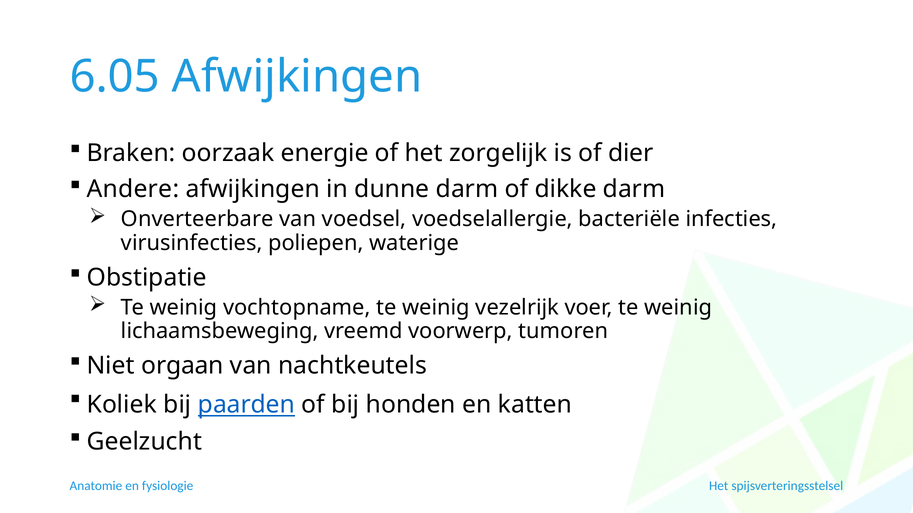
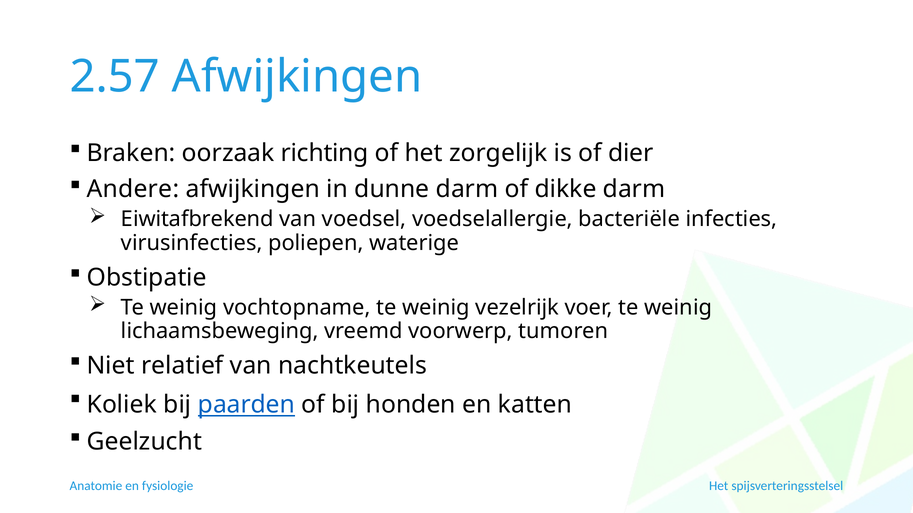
6.05: 6.05 -> 2.57
energie: energie -> richting
Onverteerbare: Onverteerbare -> Eiwitafbrekend
orgaan: orgaan -> relatief
